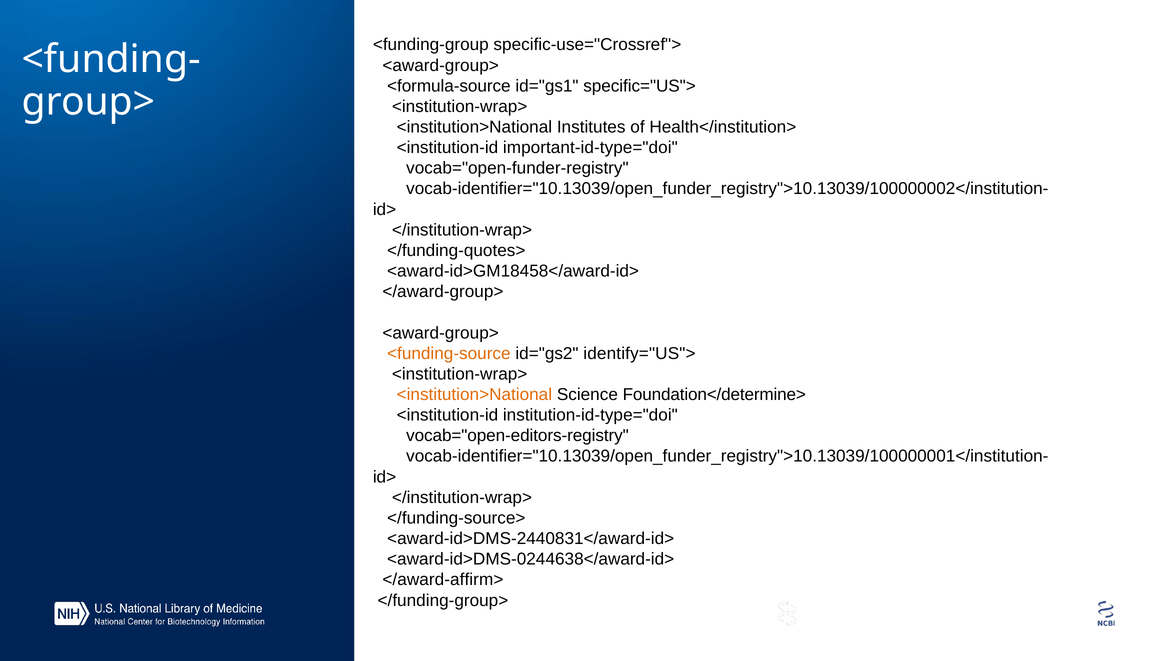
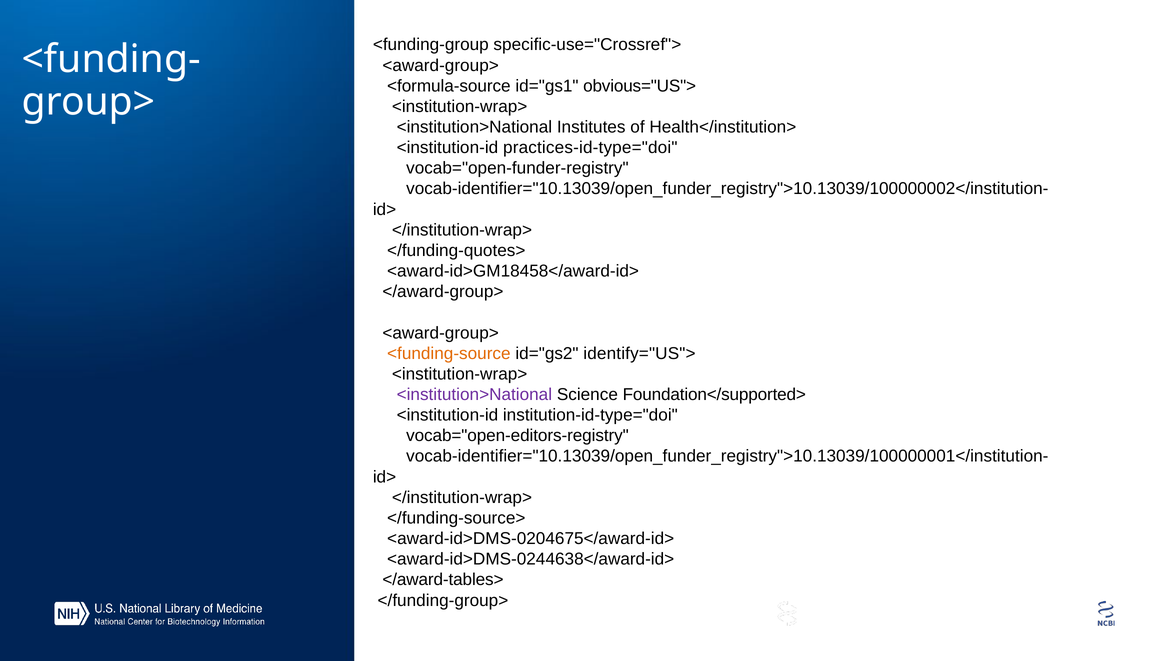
specific="US">: specific="US"> -> obvious="US">
important-id-type="doi: important-id-type="doi -> practices-id-type="doi
<institution>National at (474, 395) colour: orange -> purple
Foundation</determine>: Foundation</determine> -> Foundation</supported>
<award-id>DMS-2440831</award-id>: <award-id>DMS-2440831</award-id> -> <award-id>DMS-0204675</award-id>
</award-affirm>: </award-affirm> -> </award-tables>
